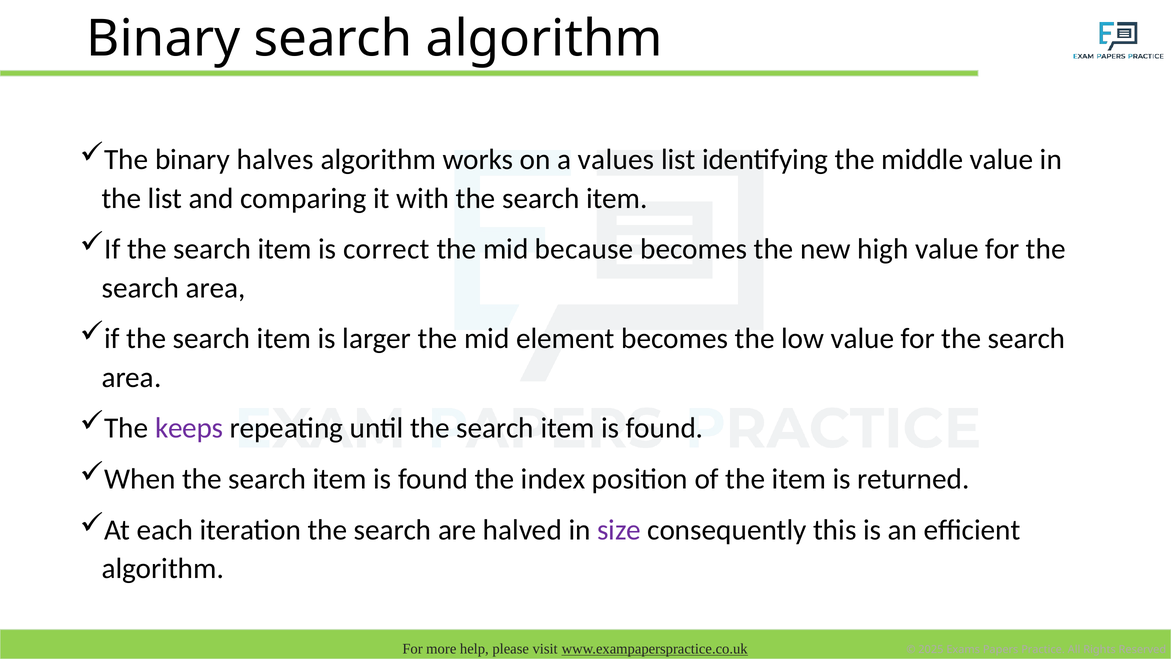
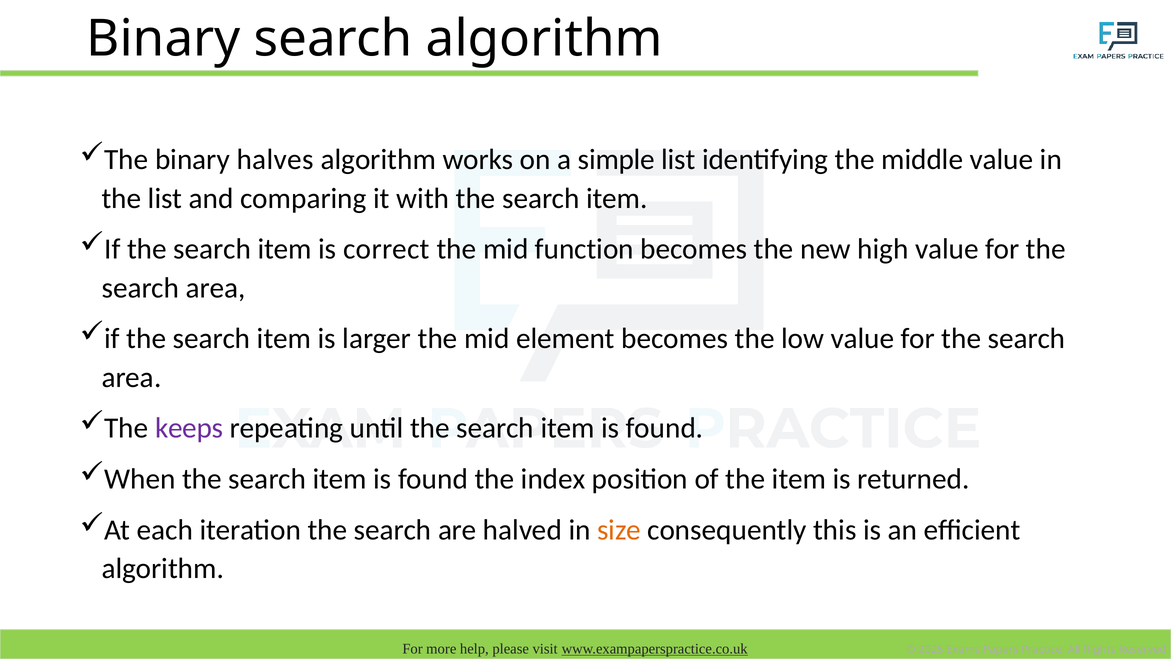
values: values -> simple
because: because -> function
size colour: purple -> orange
